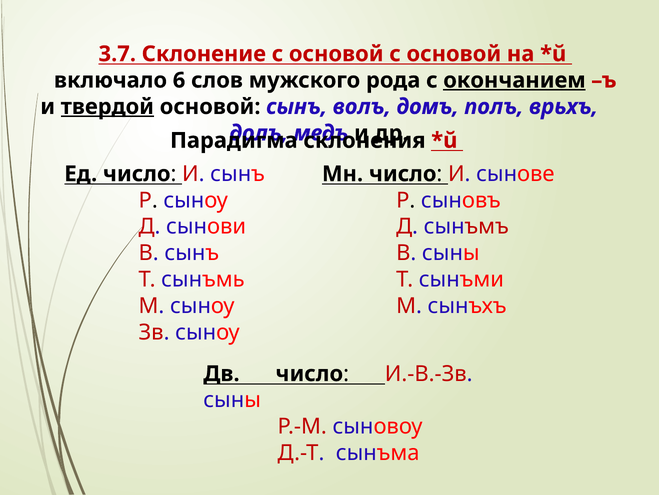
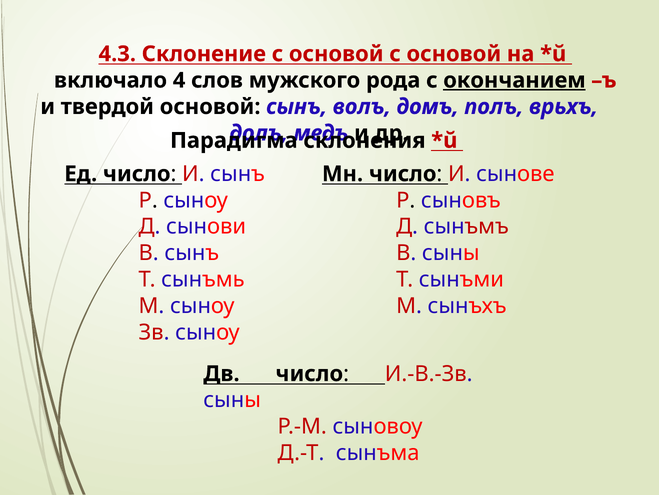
3.7: 3.7 -> 4.3
6: 6 -> 4
твердой underline: present -> none
